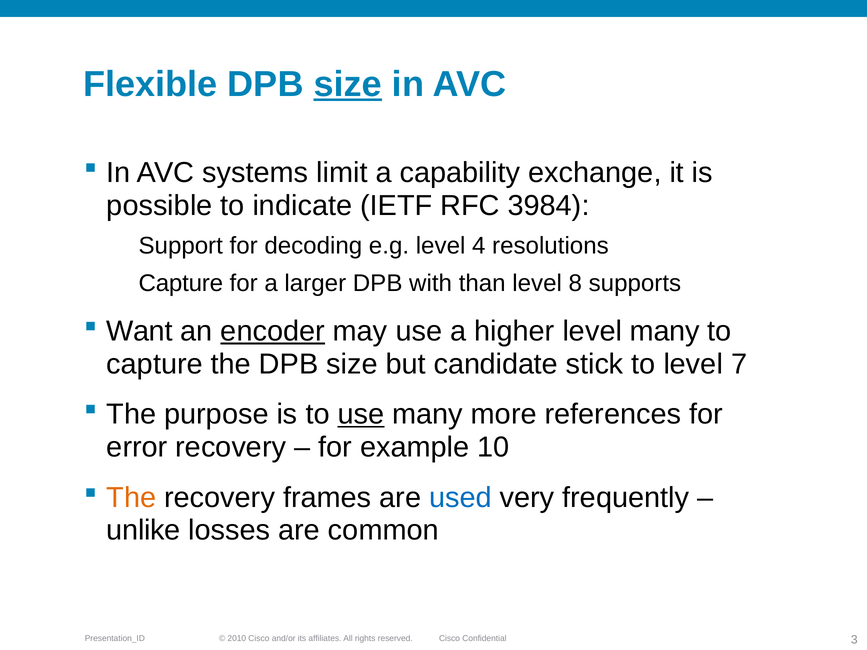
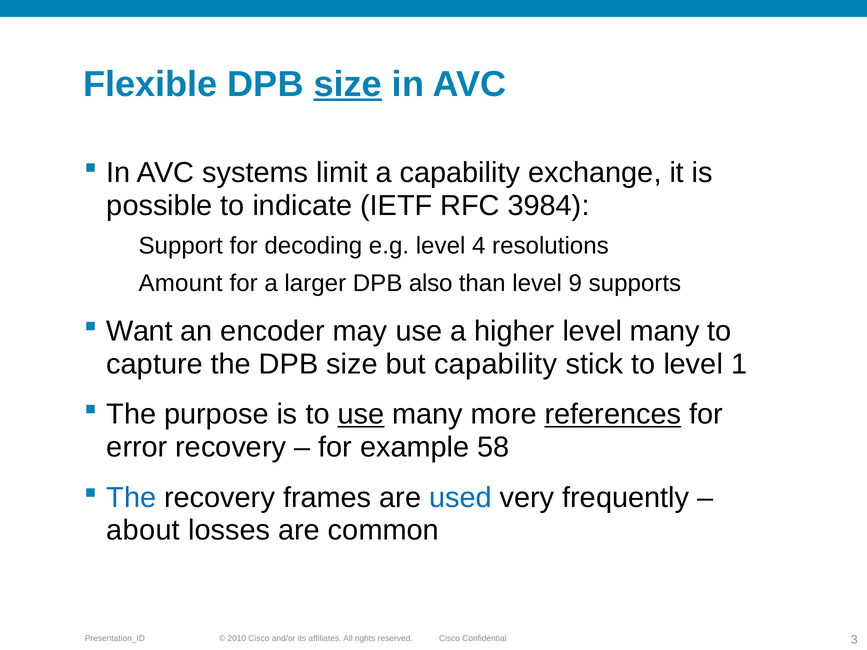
Capture at (181, 284): Capture -> Amount
with: with -> also
8: 8 -> 9
encoder underline: present -> none
but candidate: candidate -> capability
7: 7 -> 1
references underline: none -> present
10: 10 -> 58
The at (131, 498) colour: orange -> blue
unlike: unlike -> about
